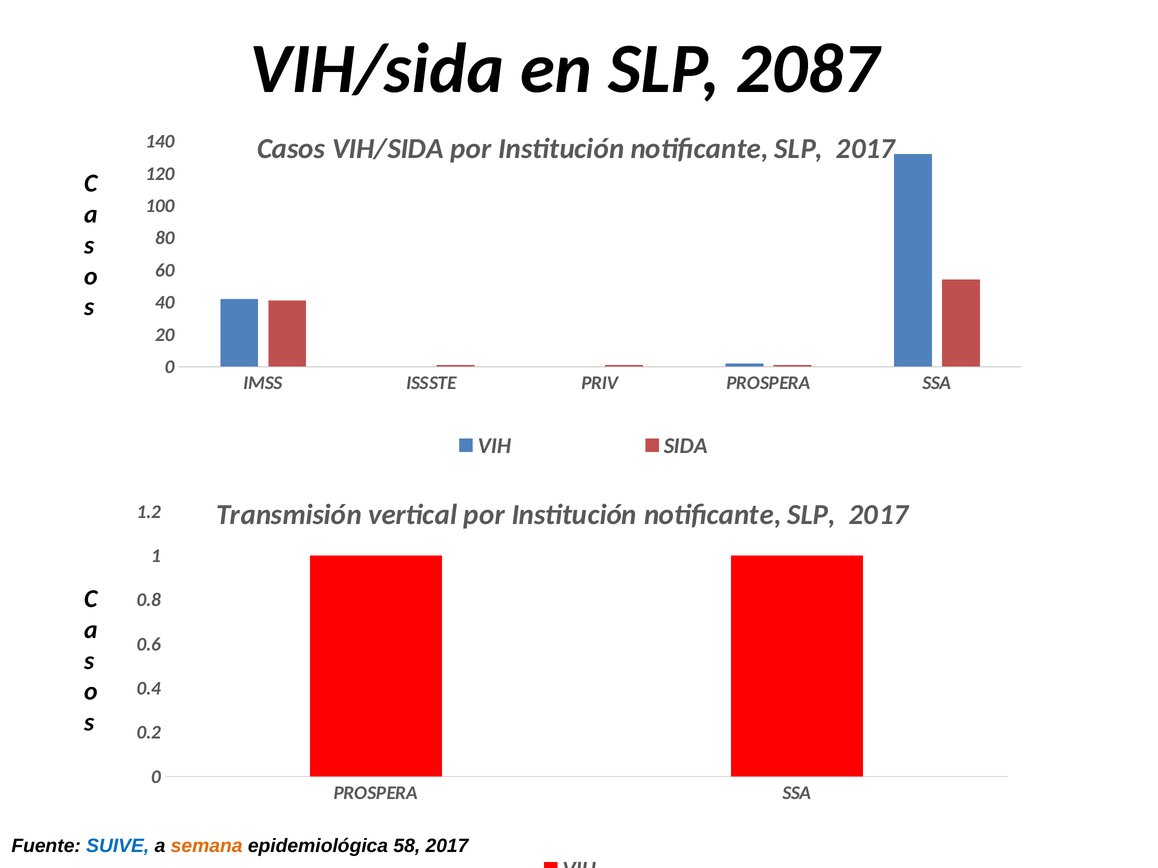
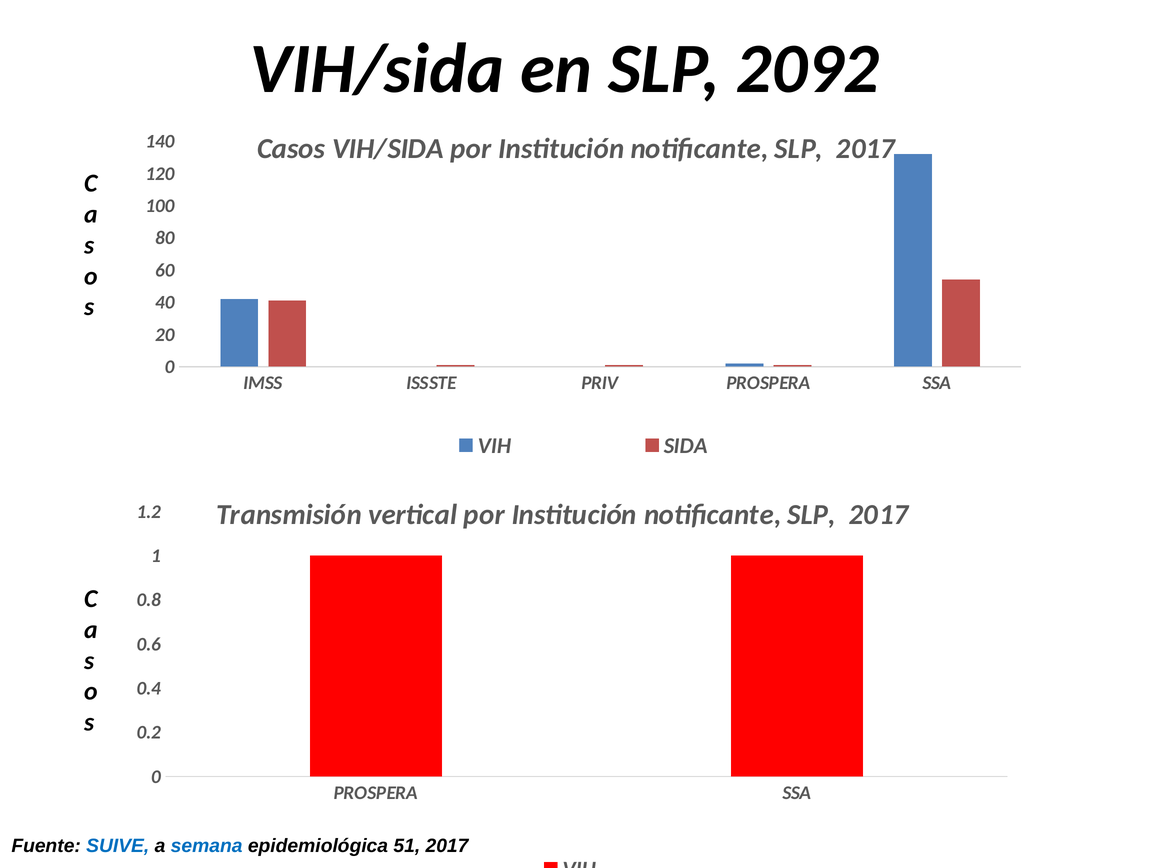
2087: 2087 -> 2092
semana colour: orange -> blue
58: 58 -> 51
